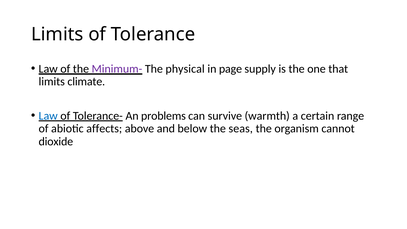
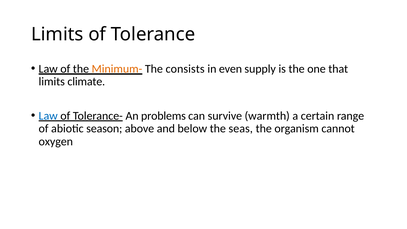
Minimum- colour: purple -> orange
physical: physical -> consists
page: page -> even
affects: affects -> season
dioxide: dioxide -> oxygen
